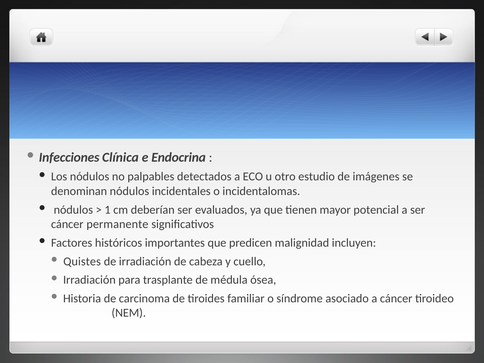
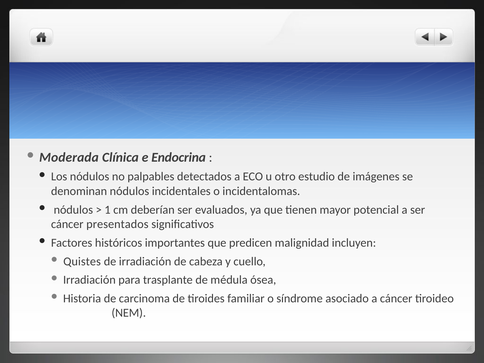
Infecciones: Infecciones -> Moderada
permanente: permanente -> presentados
